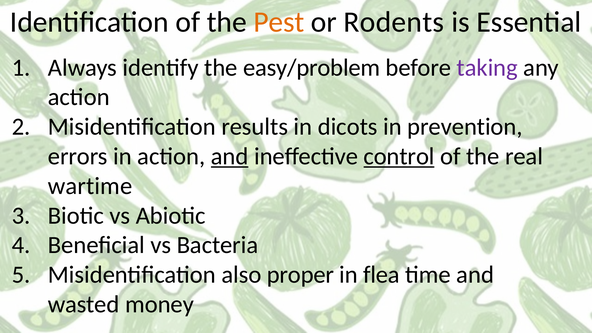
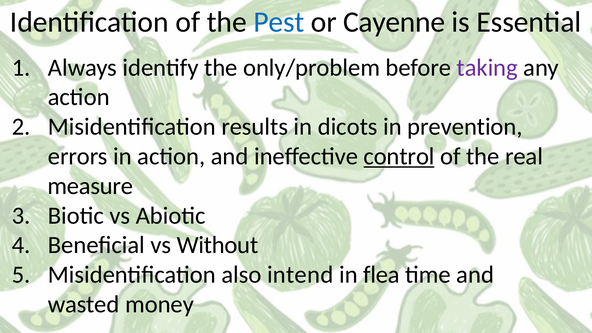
Pest colour: orange -> blue
Rodents: Rodents -> Cayenne
easy/problem: easy/problem -> only/problem
and at (230, 156) underline: present -> none
wartime: wartime -> measure
Bacteria: Bacteria -> Without
proper: proper -> intend
